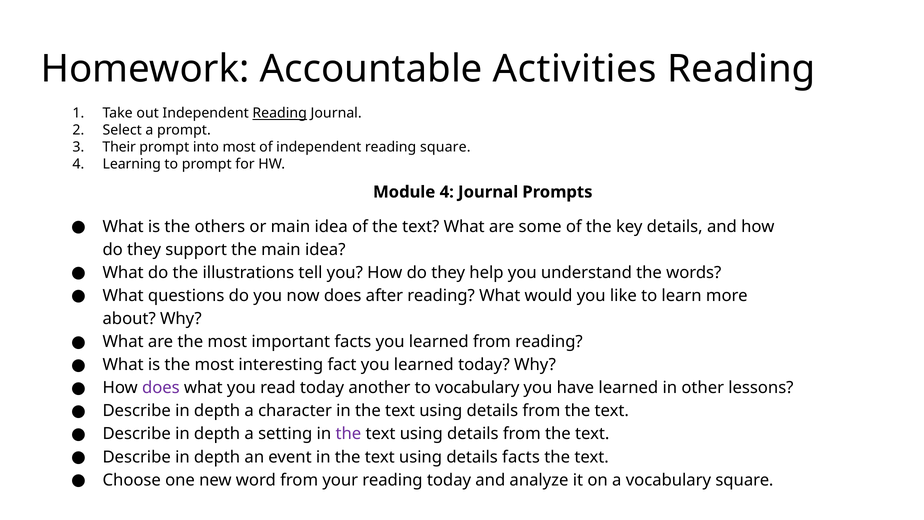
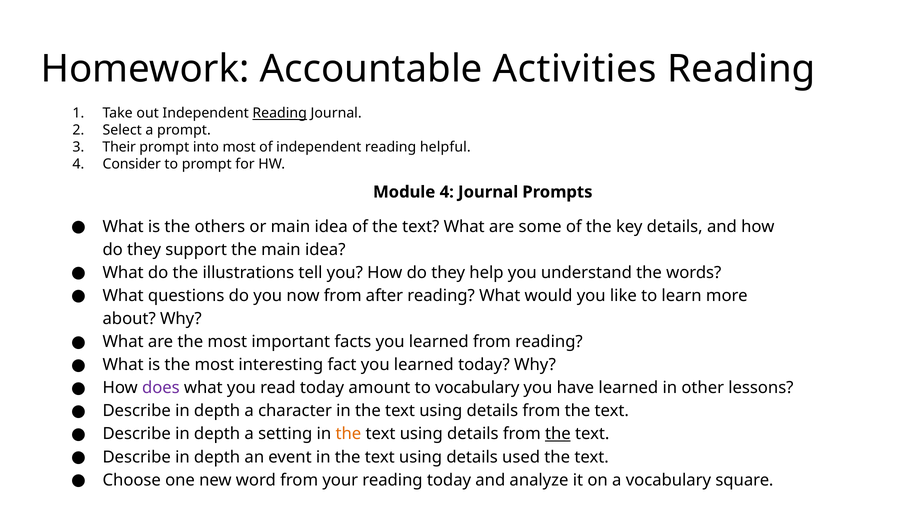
reading square: square -> helpful
Learning: Learning -> Consider
now does: does -> from
another: another -> amount
the at (348, 434) colour: purple -> orange
the at (558, 434) underline: none -> present
details facts: facts -> used
